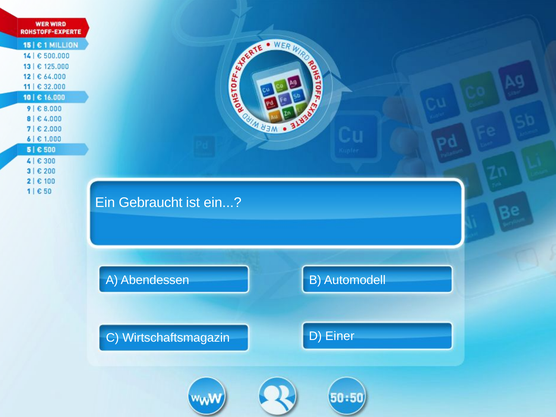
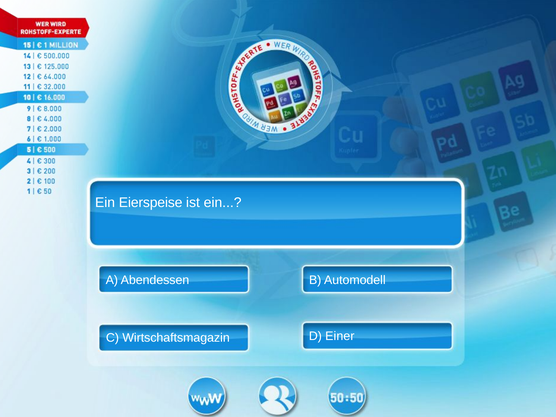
Gebraucht: Gebraucht -> Eierspeise
